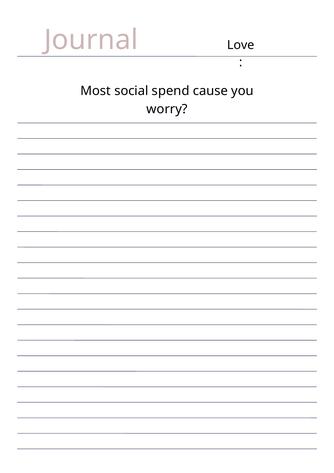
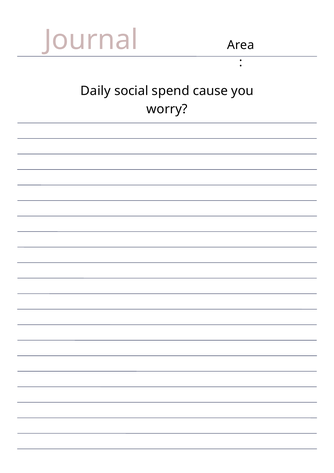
Love: Love -> Area
Most: Most -> Daily
